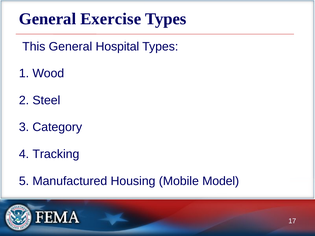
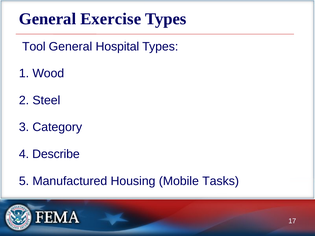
This: This -> Tool
Tracking: Tracking -> Describe
Model: Model -> Tasks
